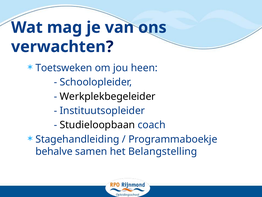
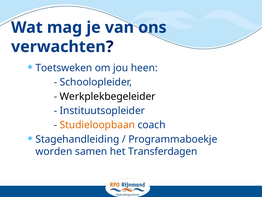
Studieloopbaan colour: black -> orange
behalve: behalve -> worden
Belangstelling: Belangstelling -> Transferdagen
